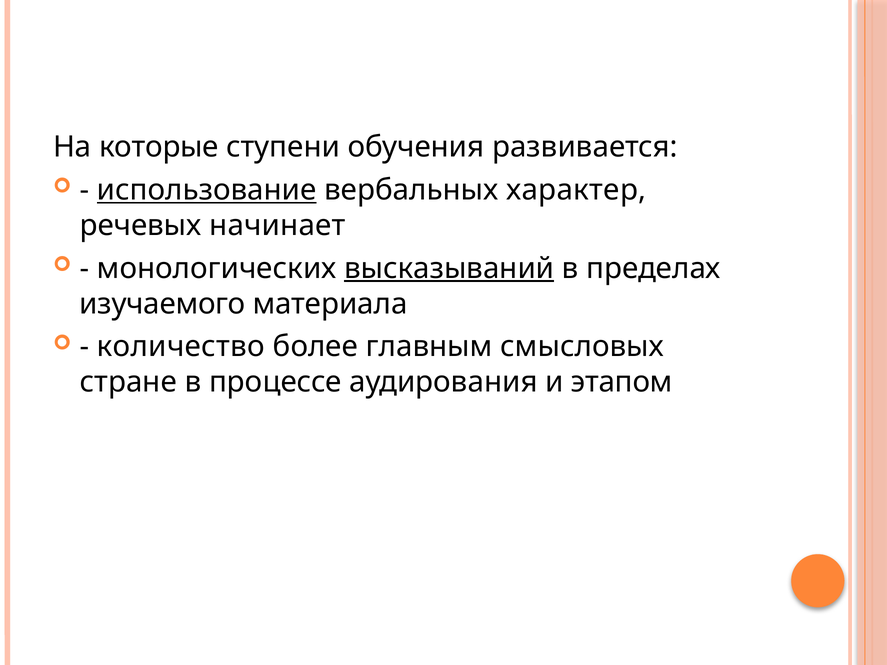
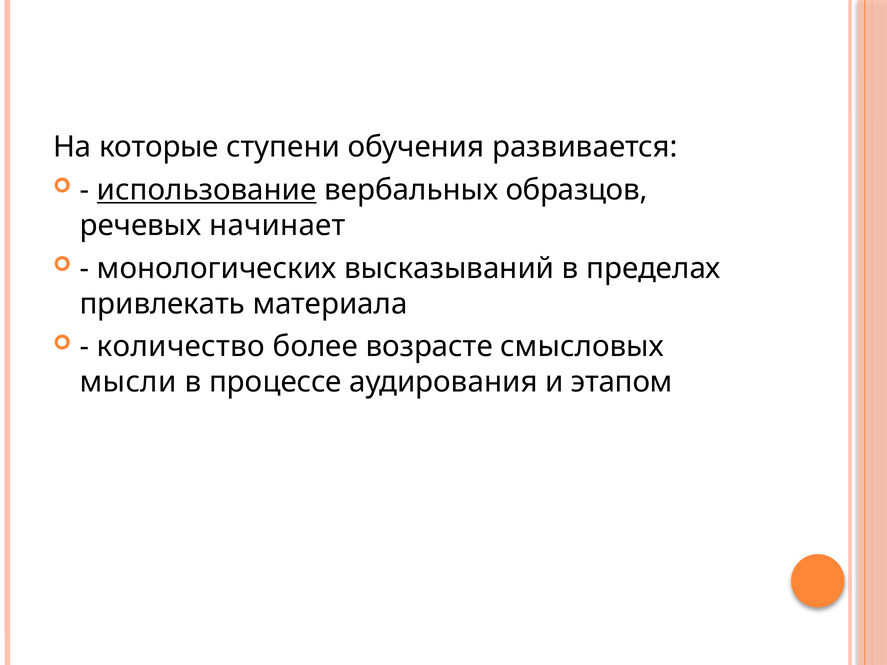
характер: характер -> образцов
высказываний underline: present -> none
изучаемого: изучаемого -> привлекать
главным: главным -> возрасте
стране: стране -> мысли
